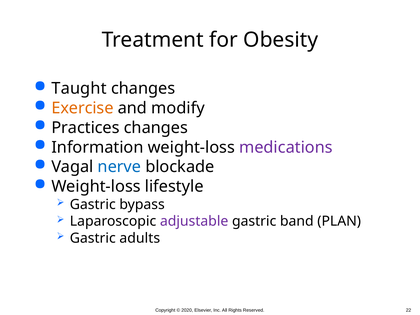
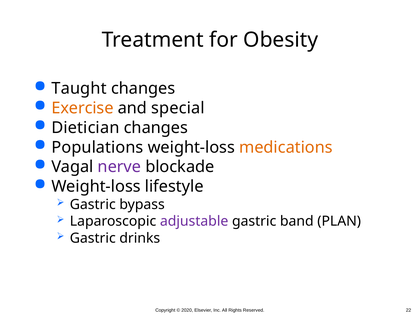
modify: modify -> special
Practices: Practices -> Dietician
Information: Information -> Populations
medications colour: purple -> orange
nerve colour: blue -> purple
adults: adults -> drinks
